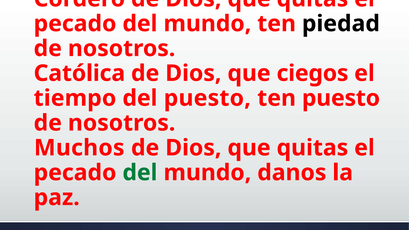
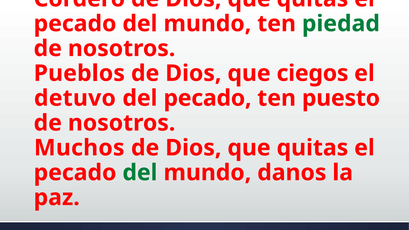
piedad colour: black -> green
Católica: Católica -> Pueblos
tiempo: tiempo -> detuvo
del puesto: puesto -> pecado
